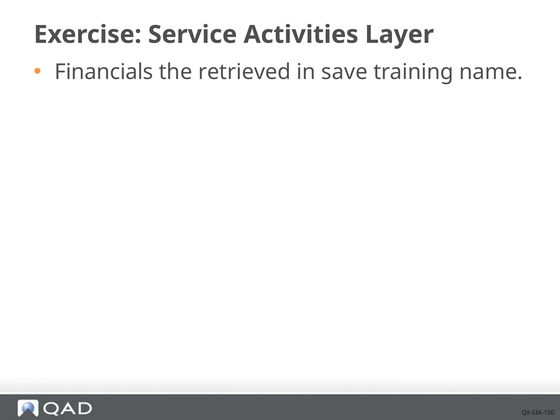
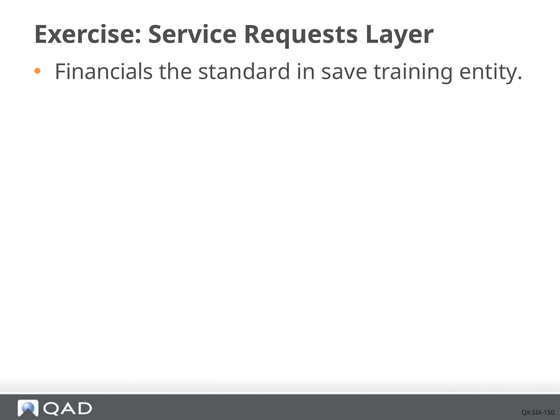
Activities: Activities -> Requests
retrieved: retrieved -> standard
name: name -> entity
